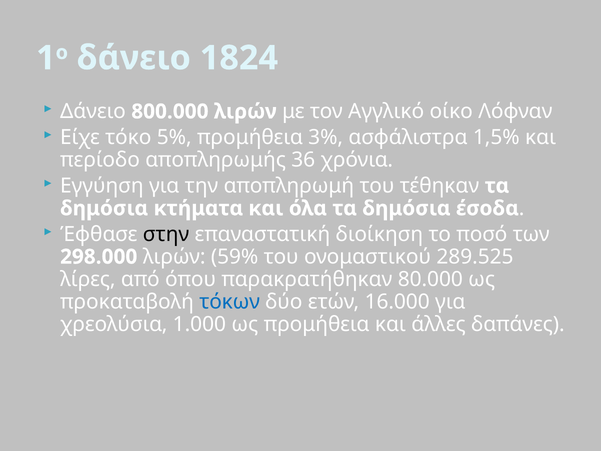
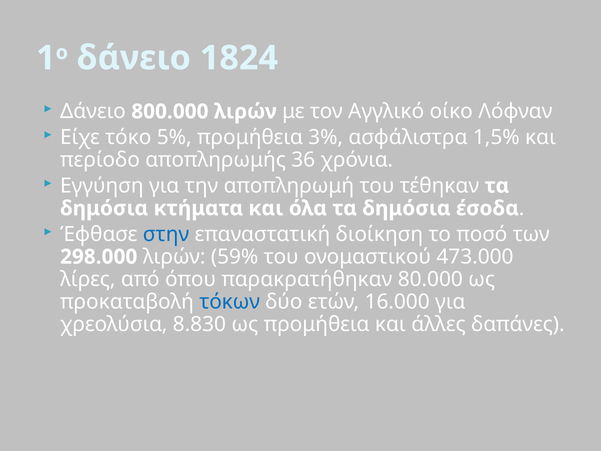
στην colour: black -> blue
289.525: 289.525 -> 473.000
1.000: 1.000 -> 8.830
